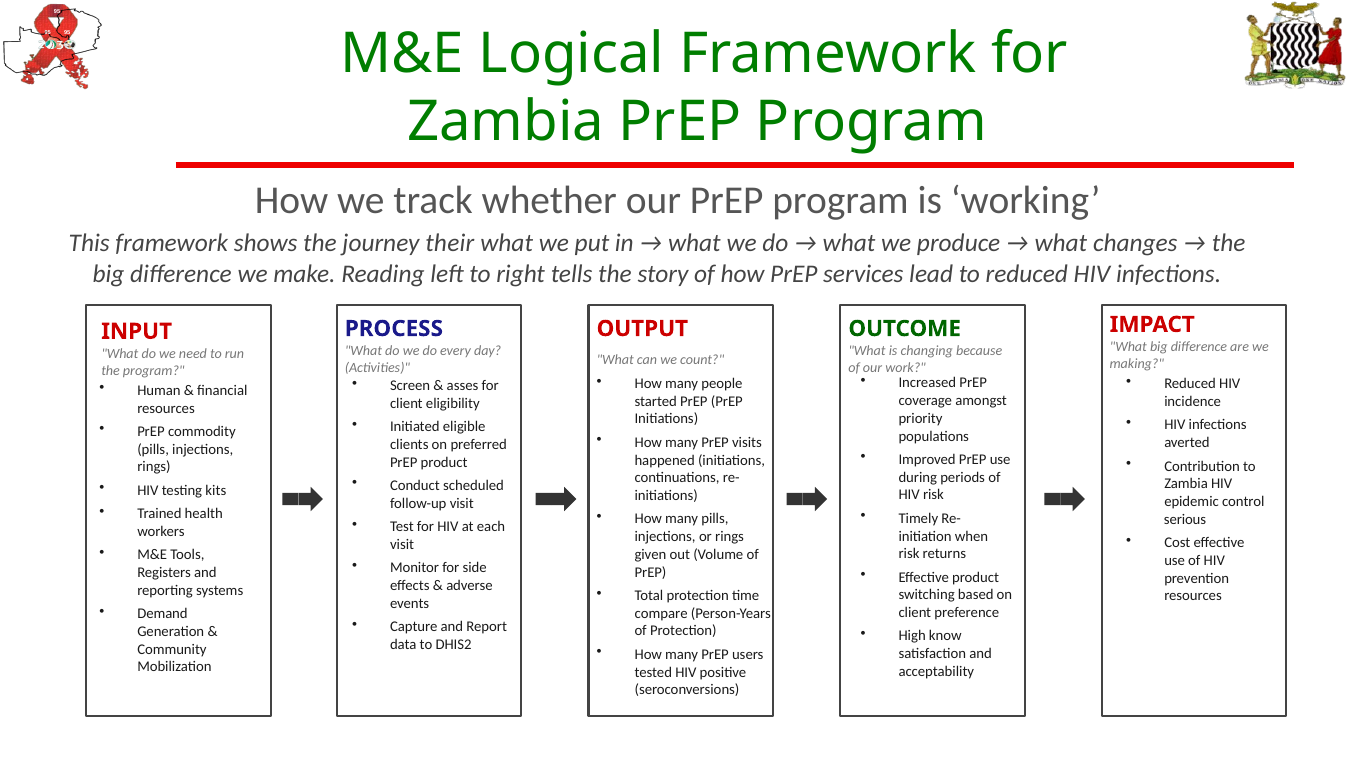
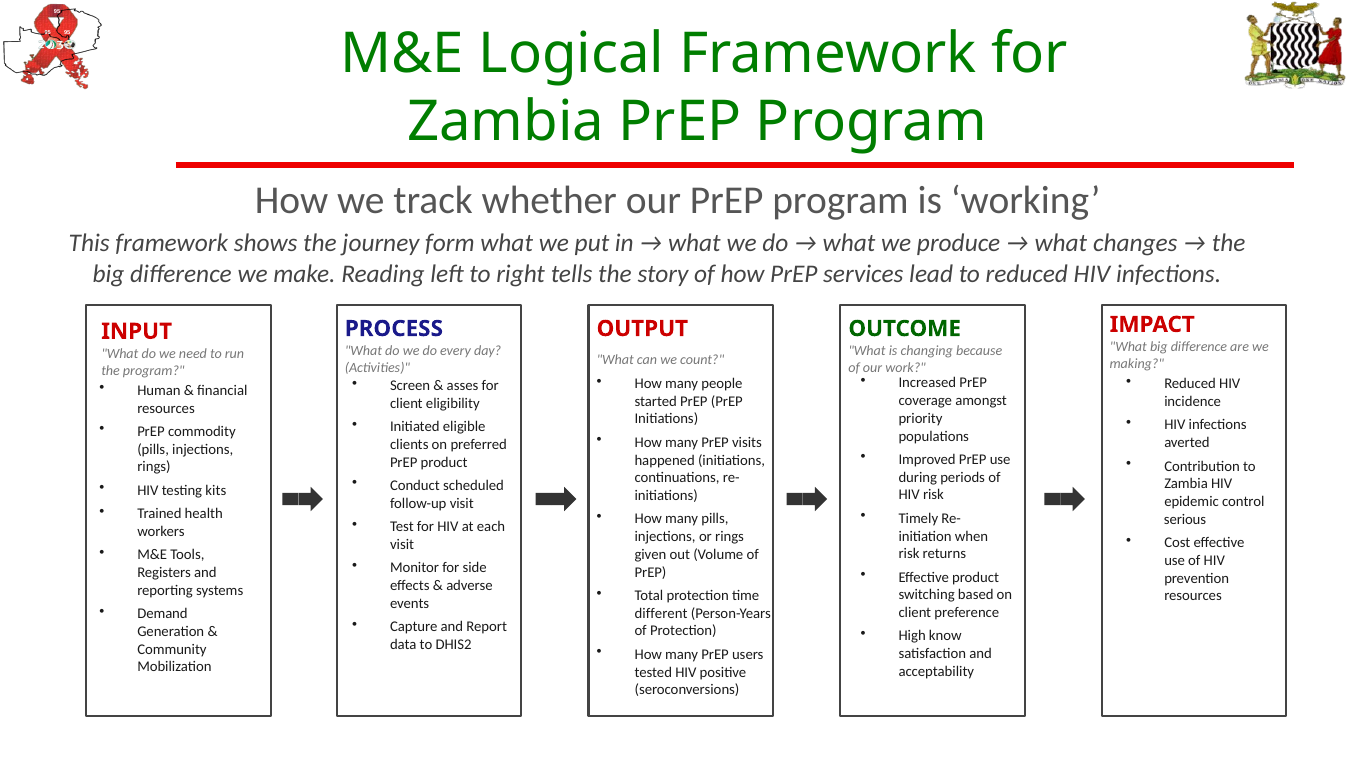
their: their -> form
compare: compare -> different
